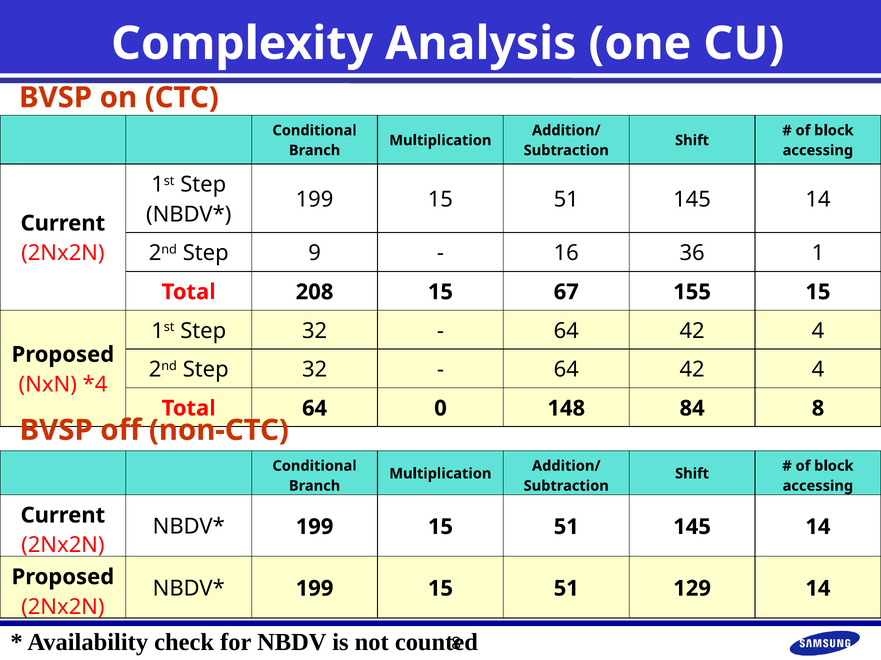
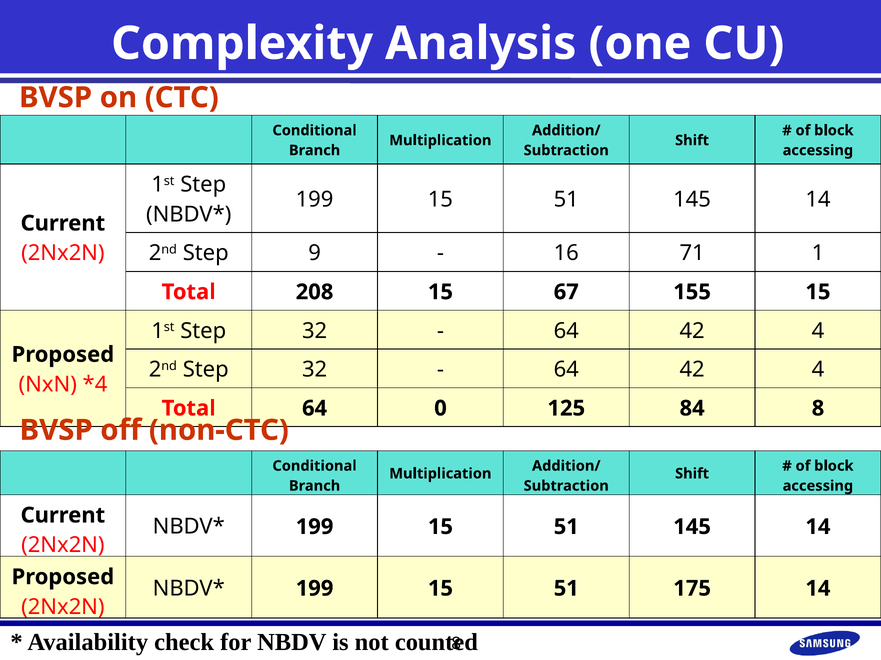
36: 36 -> 71
148: 148 -> 125
129: 129 -> 175
